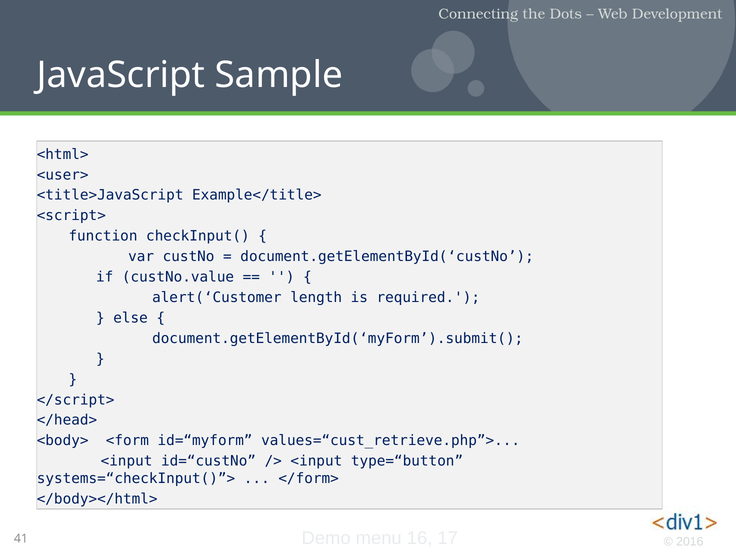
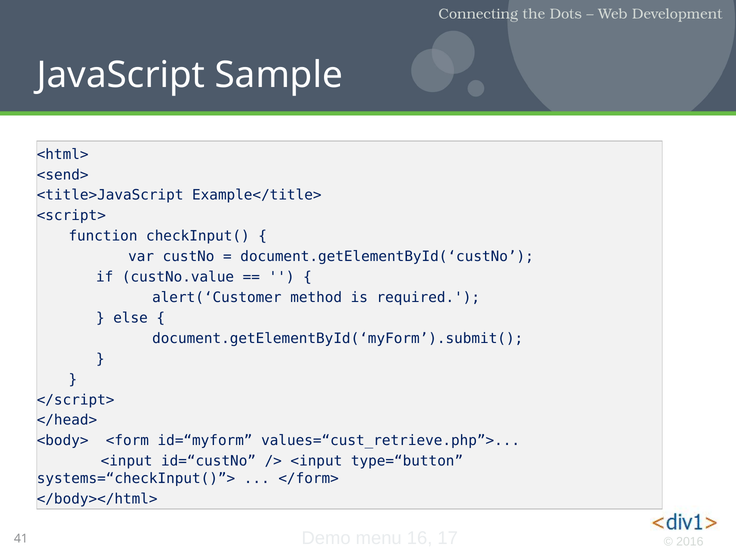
<user>: <user> -> <send>
length: length -> method
